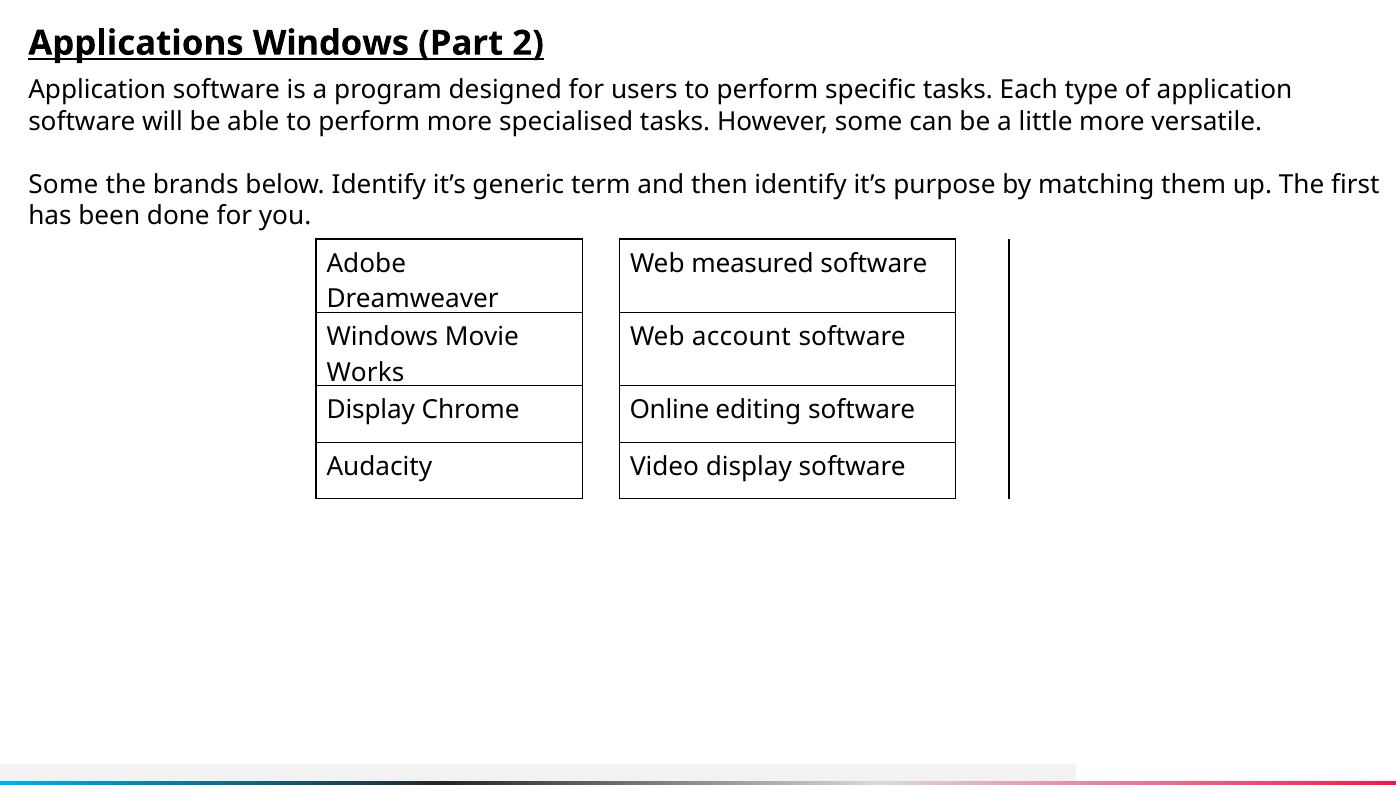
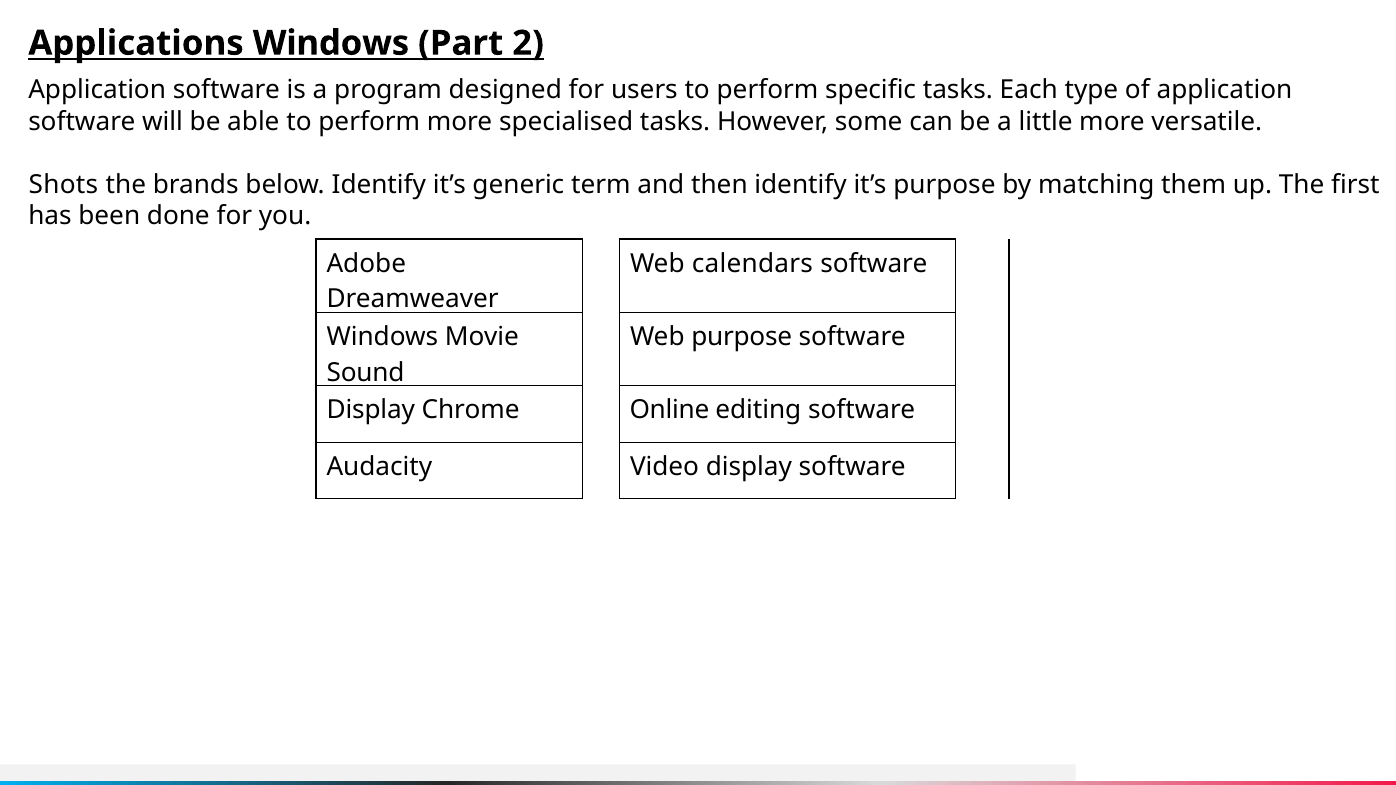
Some at (63, 184): Some -> Shots
measured: measured -> calendars
Web account: account -> purpose
Works: Works -> Sound
